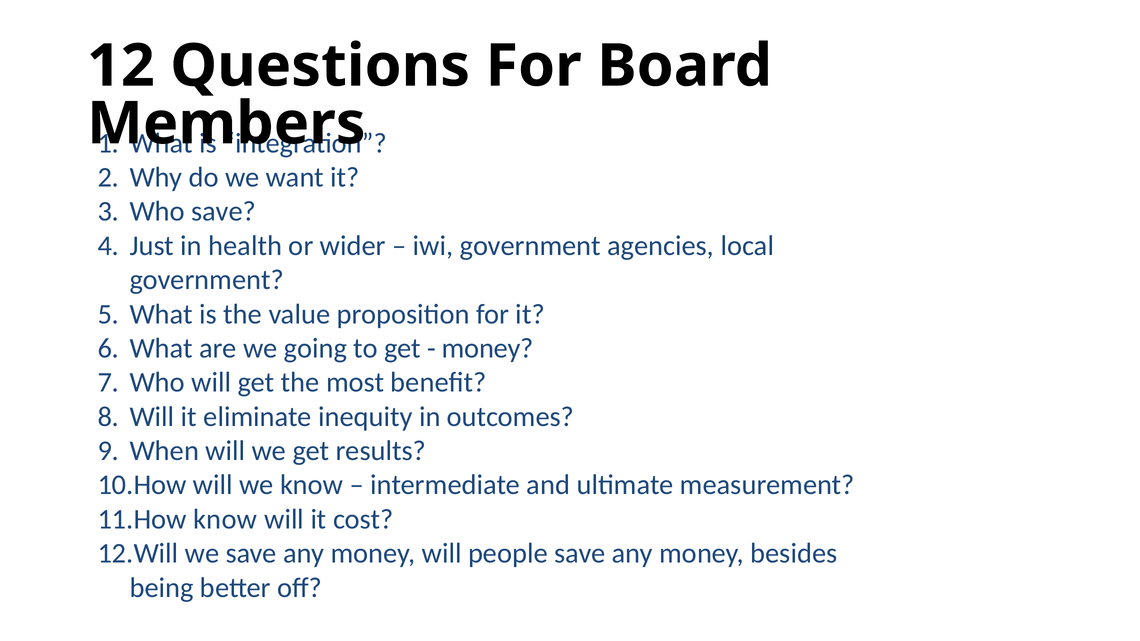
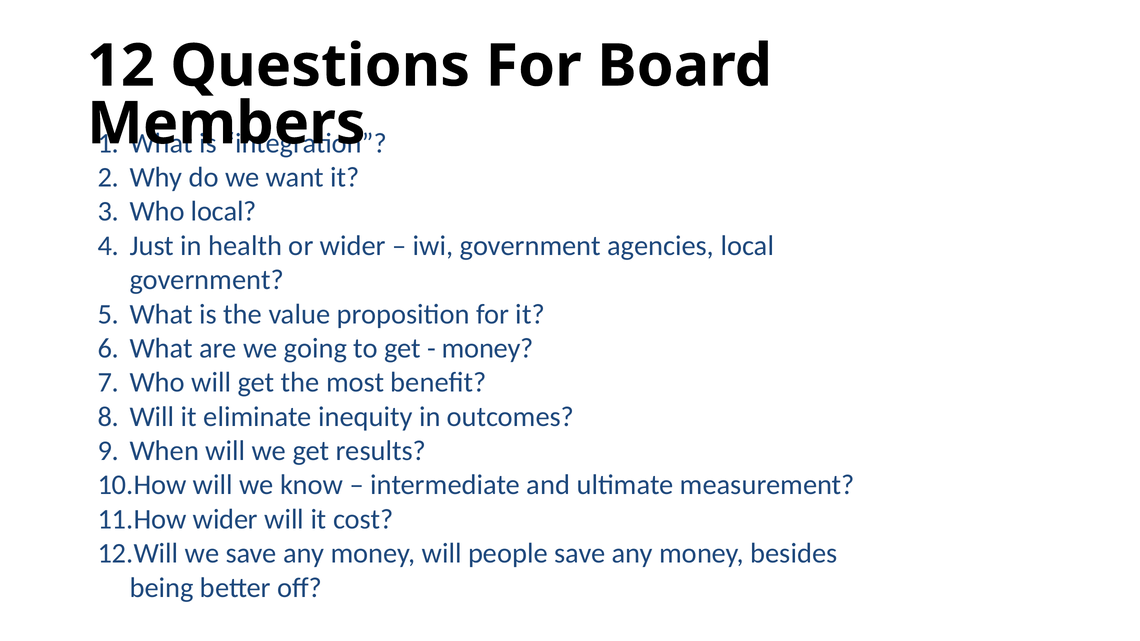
Who save: save -> local
know at (225, 519): know -> wider
